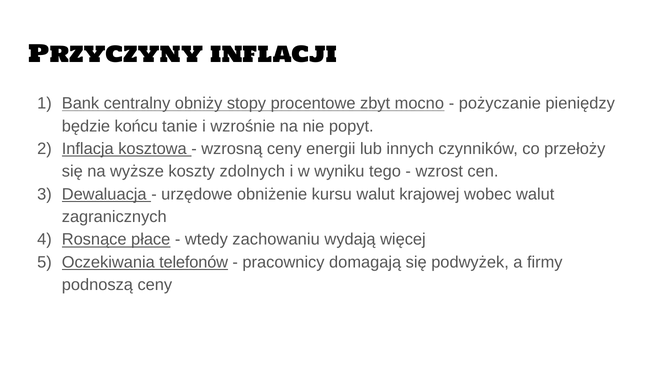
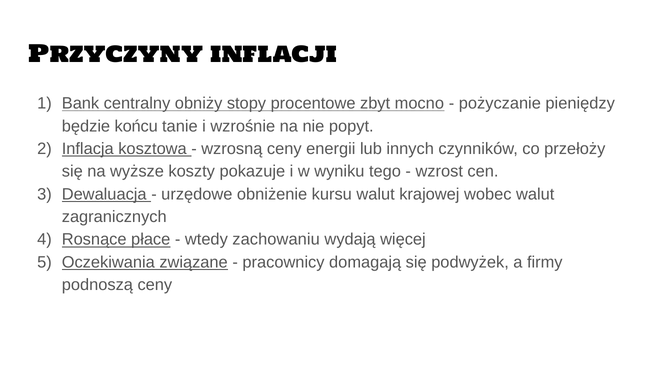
zdolnych: zdolnych -> pokazuje
telefonów: telefonów -> związane
